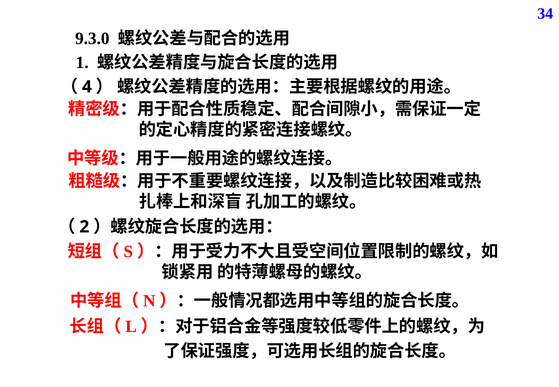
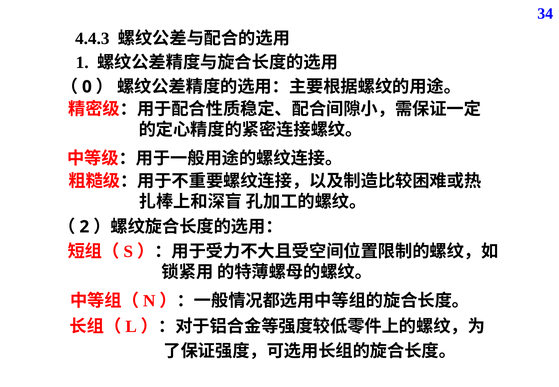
9.3.0: 9.3.0 -> 4.4.3
4: 4 -> 0
